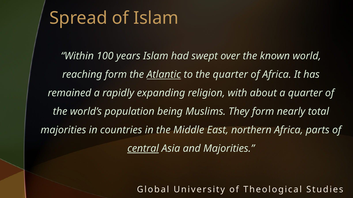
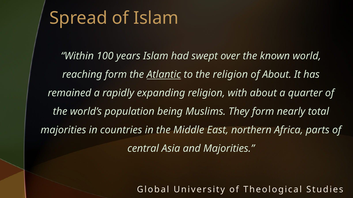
the quarter: quarter -> religion
of Africa: Africa -> About
central underline: present -> none
